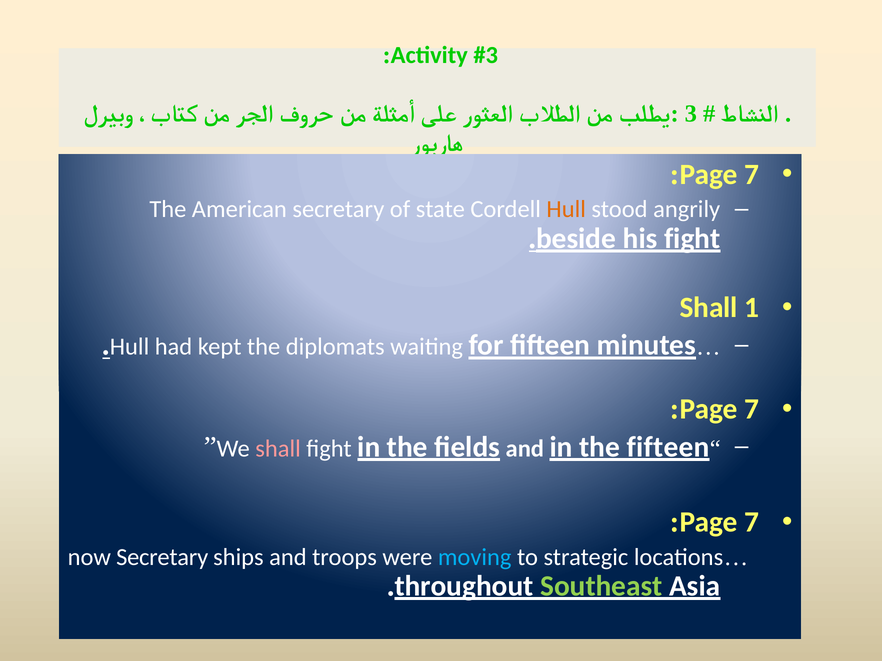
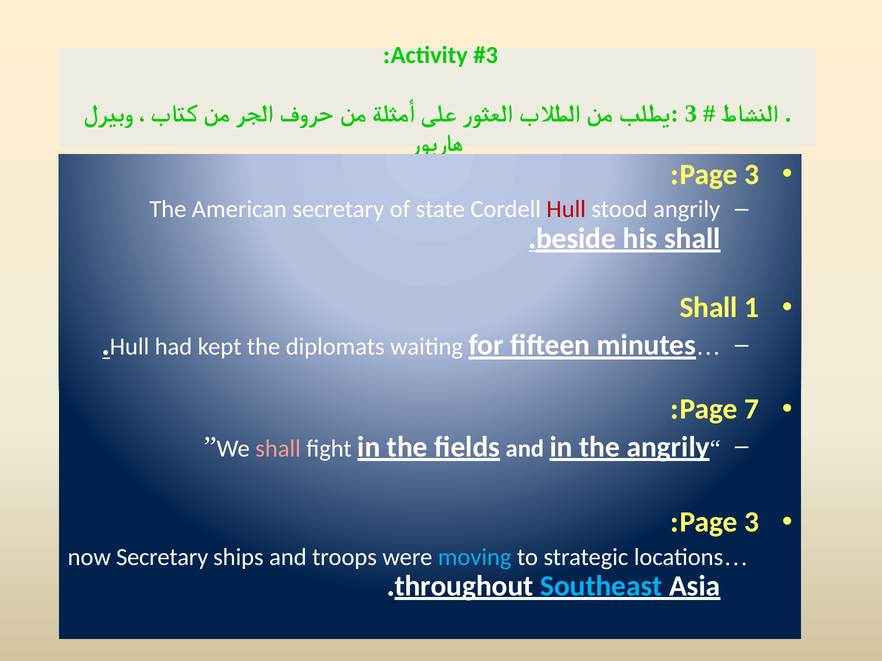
7 at (752, 174): 7 -> 3
Hull at (566, 209) colour: orange -> red
his fight: fight -> shall
the fifteen: fifteen -> angrily
7 at (752, 522): 7 -> 3
Southeast colour: light green -> light blue
